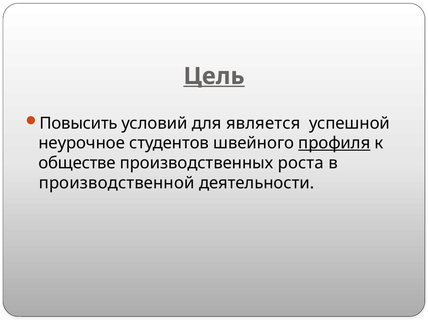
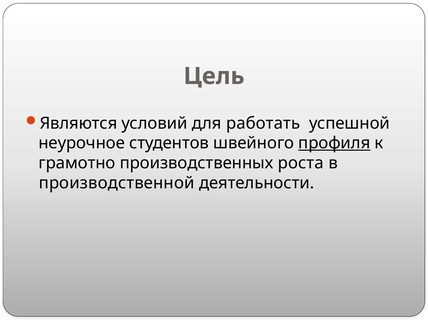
Цель underline: present -> none
Повысить: Повысить -> Являются
является: является -> работать
обществе: обществе -> грамотно
